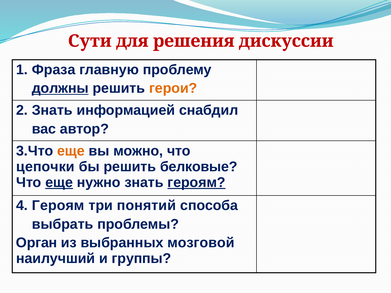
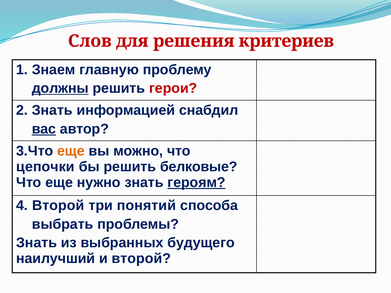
Сути: Сути -> Слов
дискуссии: дискуссии -> критериев
Фраза: Фраза -> Знаем
герои colour: orange -> red
вас underline: none -> present
еще at (59, 183) underline: present -> none
4 Героям: Героям -> Второй
Орган at (37, 243): Орган -> Знать
мозговой: мозговой -> будущего
и группы: группы -> второй
